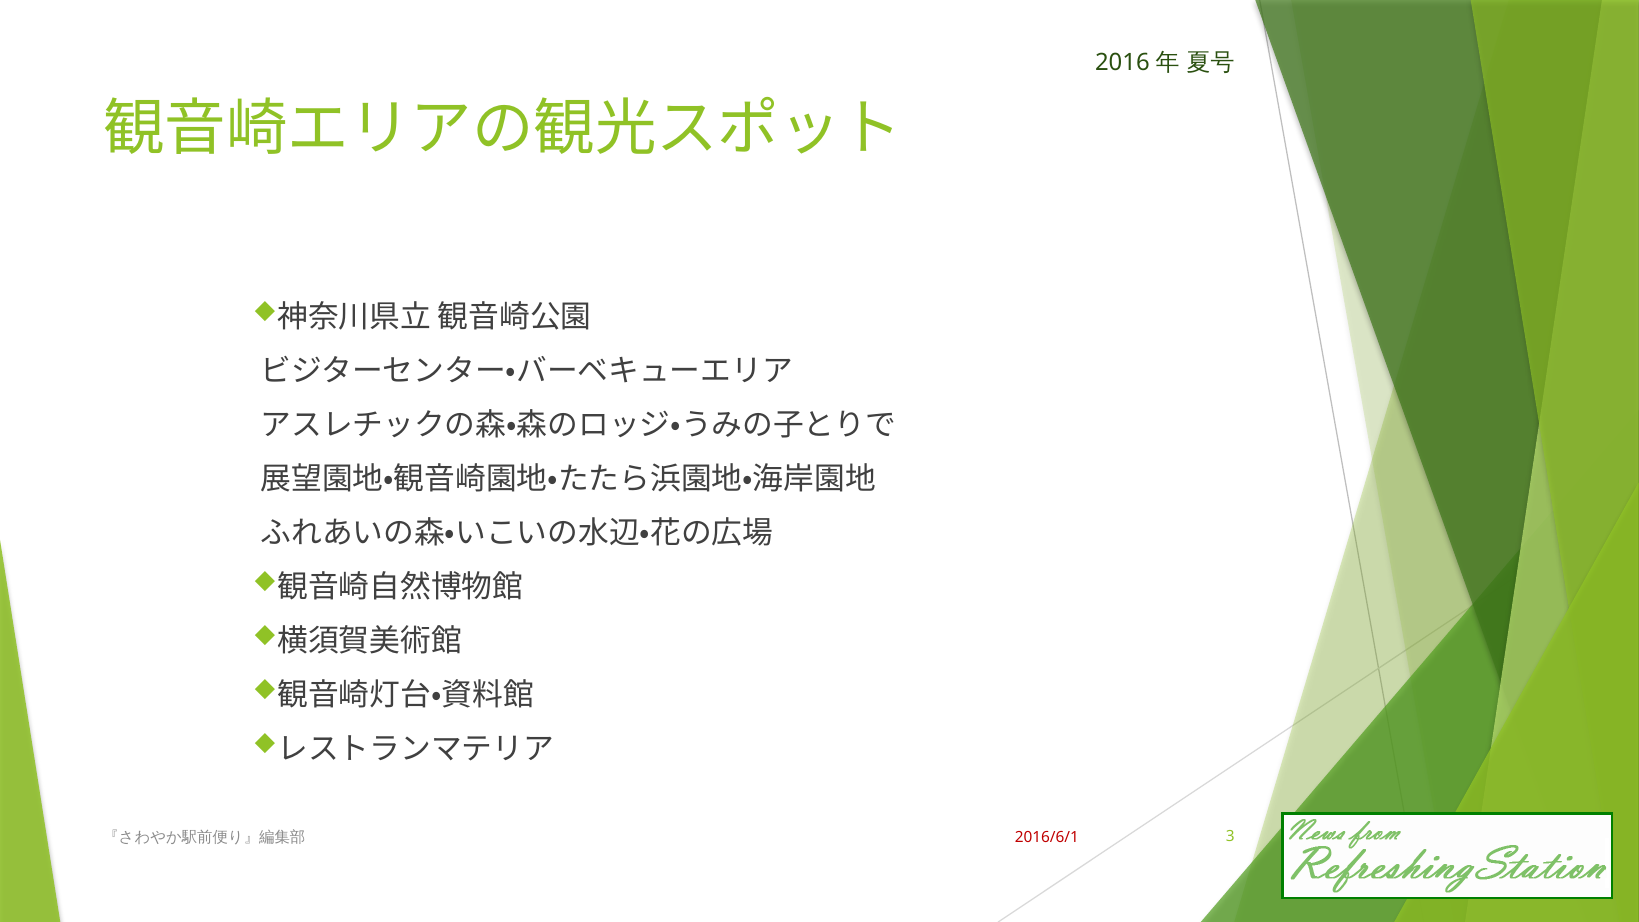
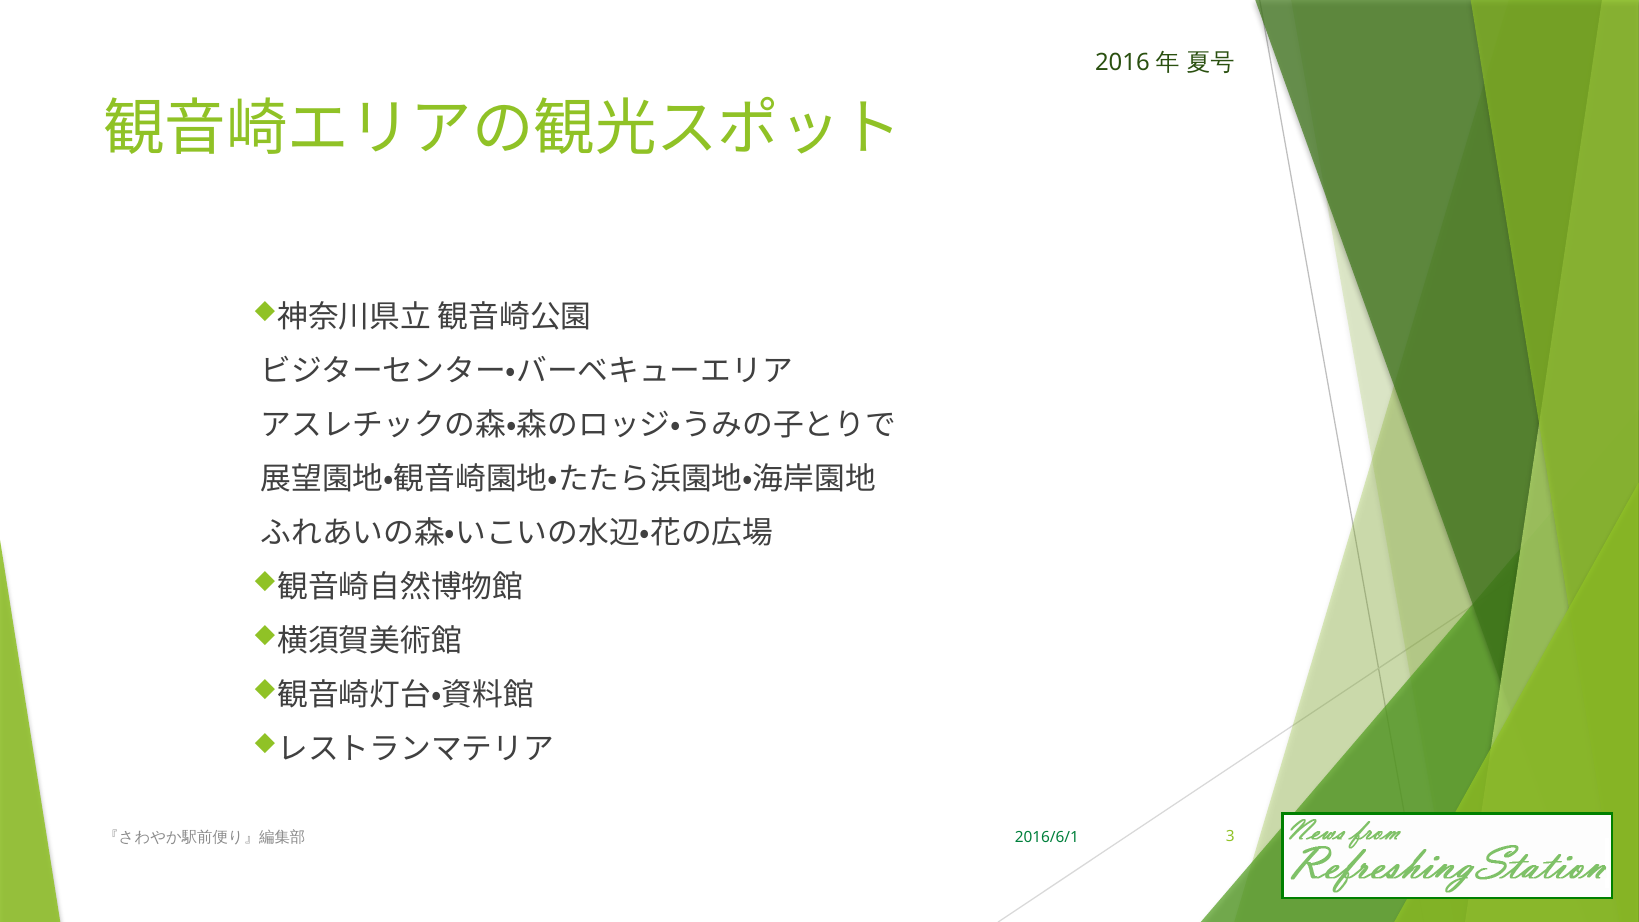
2016/6/1 colour: red -> green
